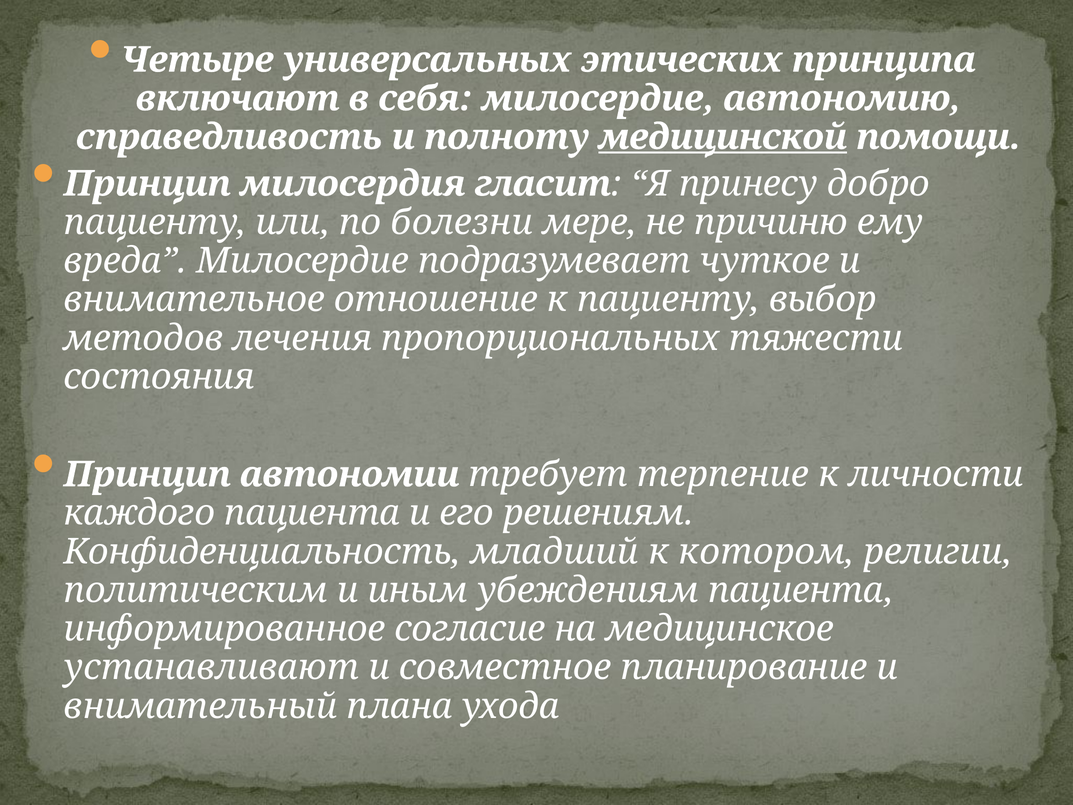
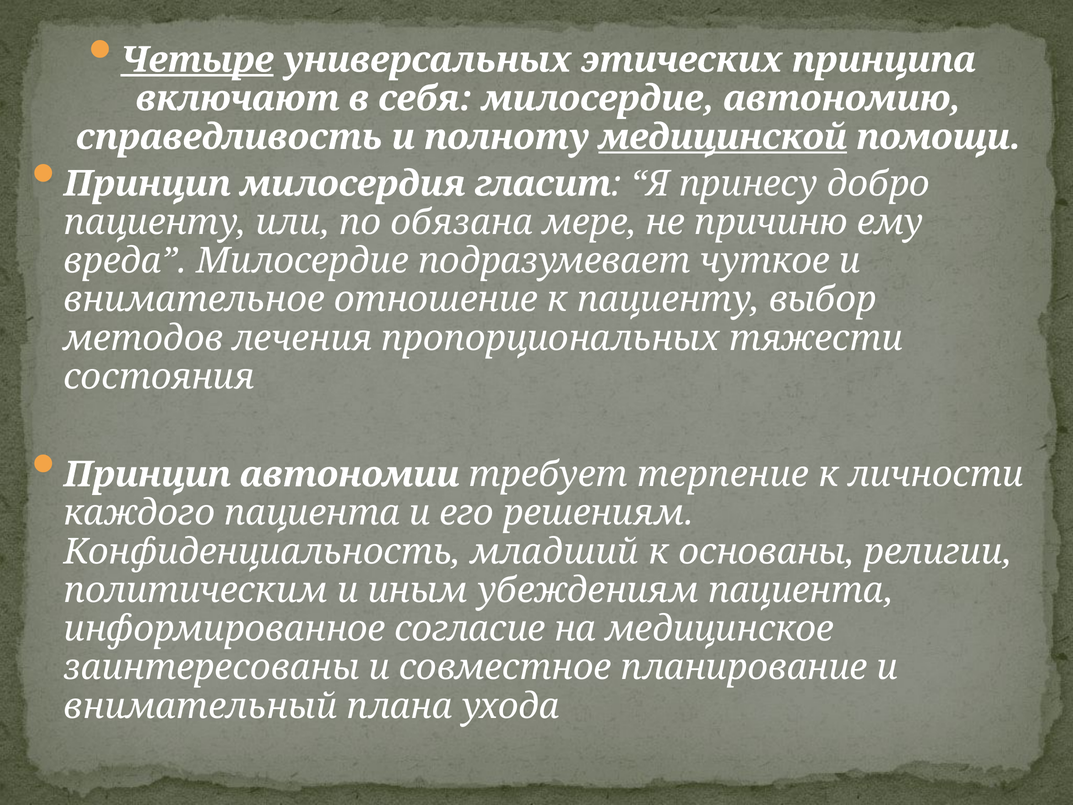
Четыре underline: none -> present
болезни: болезни -> обязана
котором: котором -> основаны
устанавливают: устанавливают -> заинтересованы
